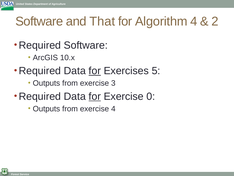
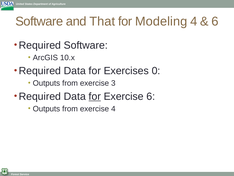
Algorithm: Algorithm -> Modeling
2 at (215, 21): 2 -> 6
for at (95, 71) underline: present -> none
5: 5 -> 0
Exercise 0: 0 -> 6
